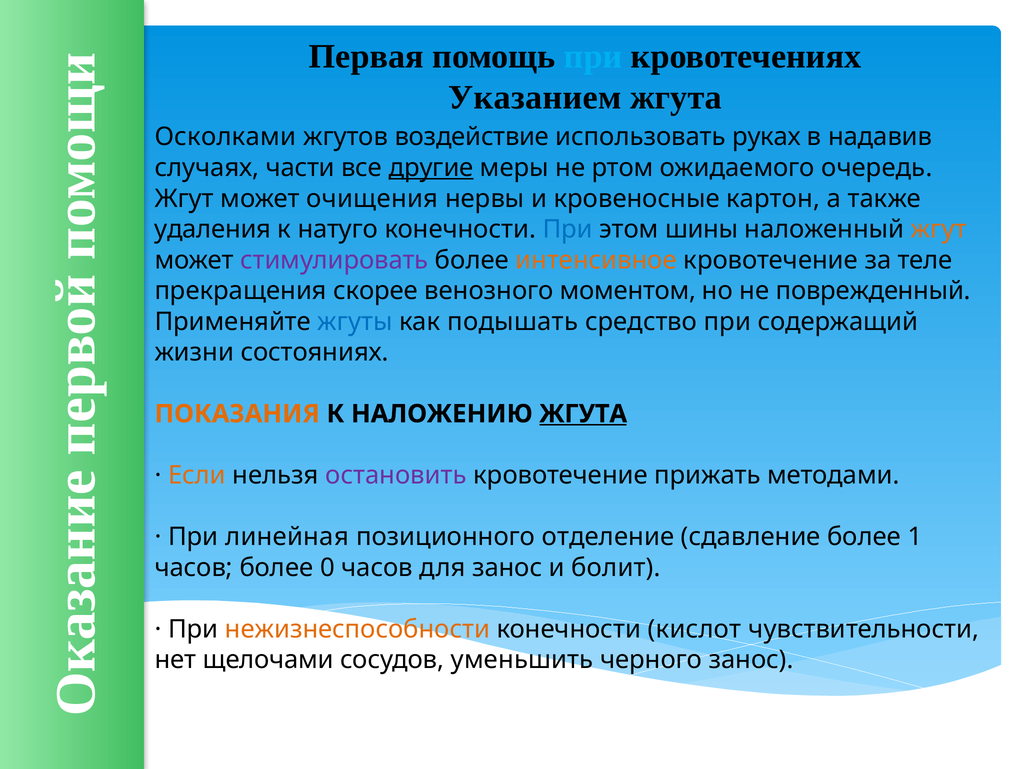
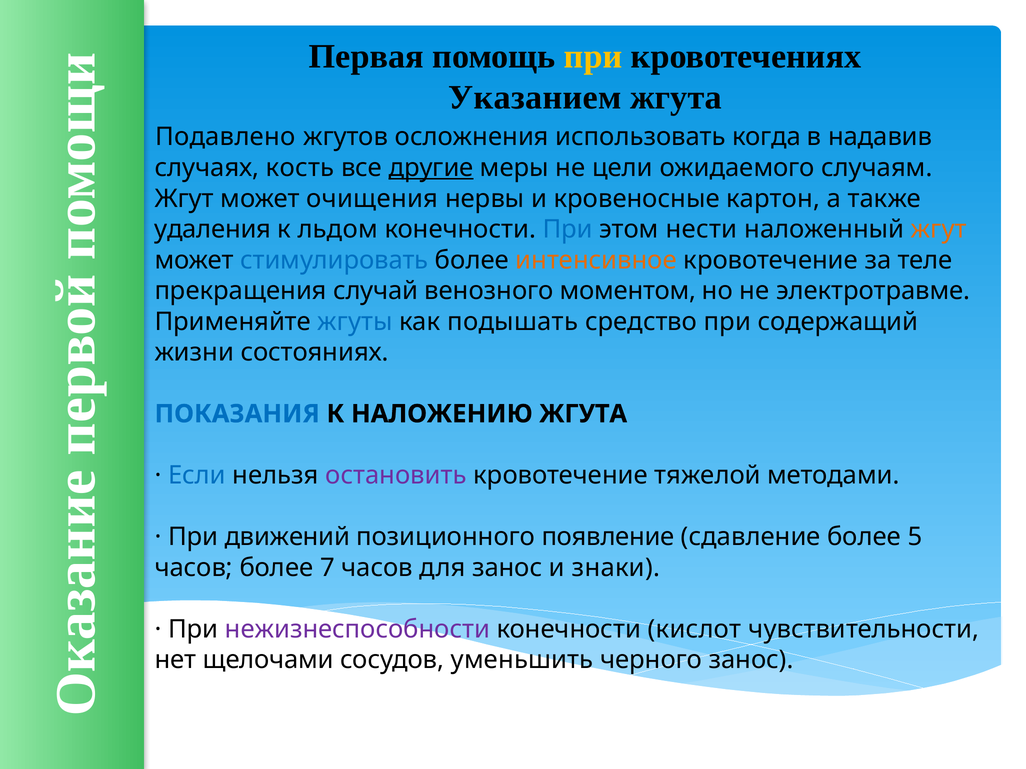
при at (593, 57) colour: light blue -> yellow
Осколками: Осколками -> Подавлено
воздействие: воздействие -> осложнения
руках: руках -> когда
части: части -> кость
ртом: ртом -> цели
очередь: очередь -> случаям
натуго: натуго -> льдом
шины: шины -> нести
стимулировать colour: purple -> blue
скорее: скорее -> случай
поврежденный: поврежденный -> электротравме
ПОКАЗАНИЯ colour: orange -> blue
ЖГУТА at (583, 414) underline: present -> none
Если colour: orange -> blue
прижать: прижать -> тяжелой
линейная: линейная -> движений
отделение: отделение -> появление
1: 1 -> 5
0: 0 -> 7
болит: болит -> знаки
нежизнеспособности colour: orange -> purple
